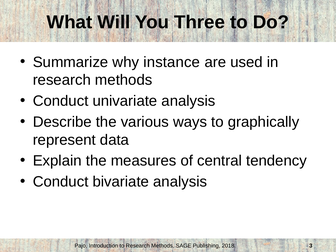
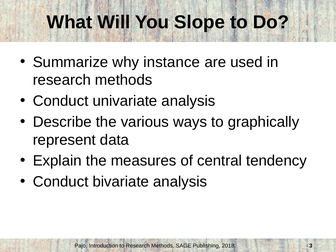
Three: Three -> Slope
